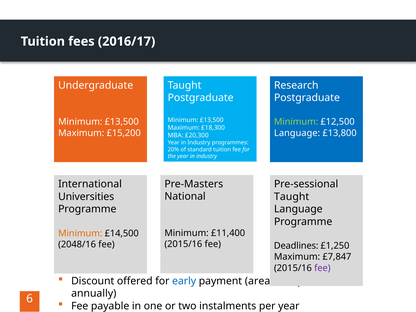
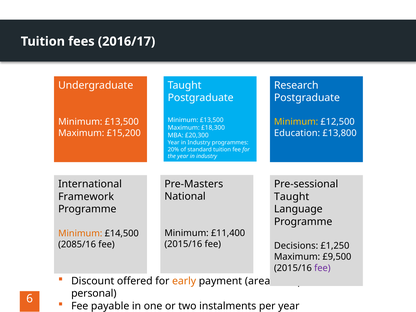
Minimum at (296, 122) colour: light green -> yellow
Language at (297, 133): Language -> Education
Universities: Universities -> Framework
2048/16: 2048/16 -> 2085/16
Deadlines: Deadlines -> Decisions
£7,847: £7,847 -> £9,500
early colour: blue -> orange
annually: annually -> personal
